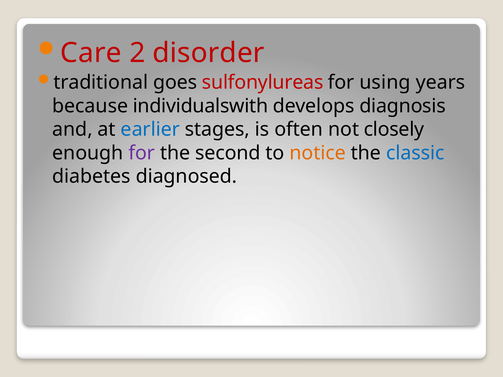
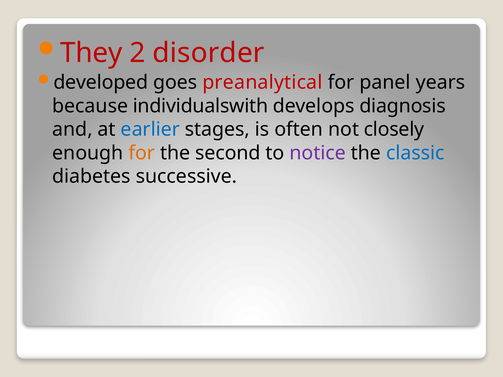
Care: Care -> They
traditional: traditional -> developed
sulfonylureas: sulfonylureas -> preanalytical
using: using -> panel
for at (142, 153) colour: purple -> orange
notice colour: orange -> purple
diagnosed: diagnosed -> successive
